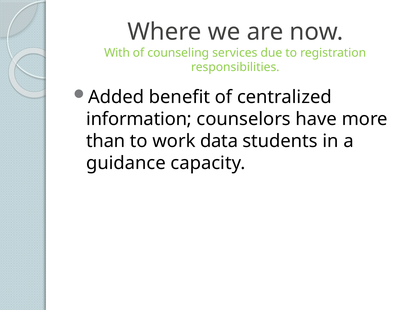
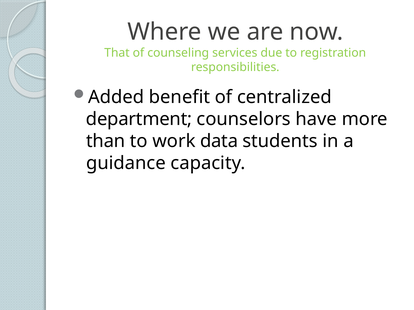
With: With -> That
information: information -> department
